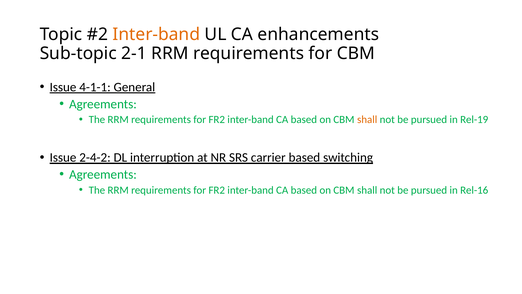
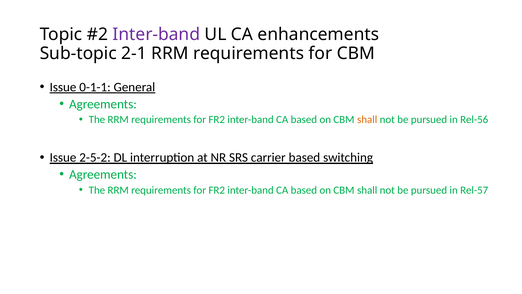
Inter-band at (156, 34) colour: orange -> purple
4-1-1: 4-1-1 -> 0-1-1
Rel-19: Rel-19 -> Rel-56
2-4-2: 2-4-2 -> 2-5-2
Rel-16: Rel-16 -> Rel-57
